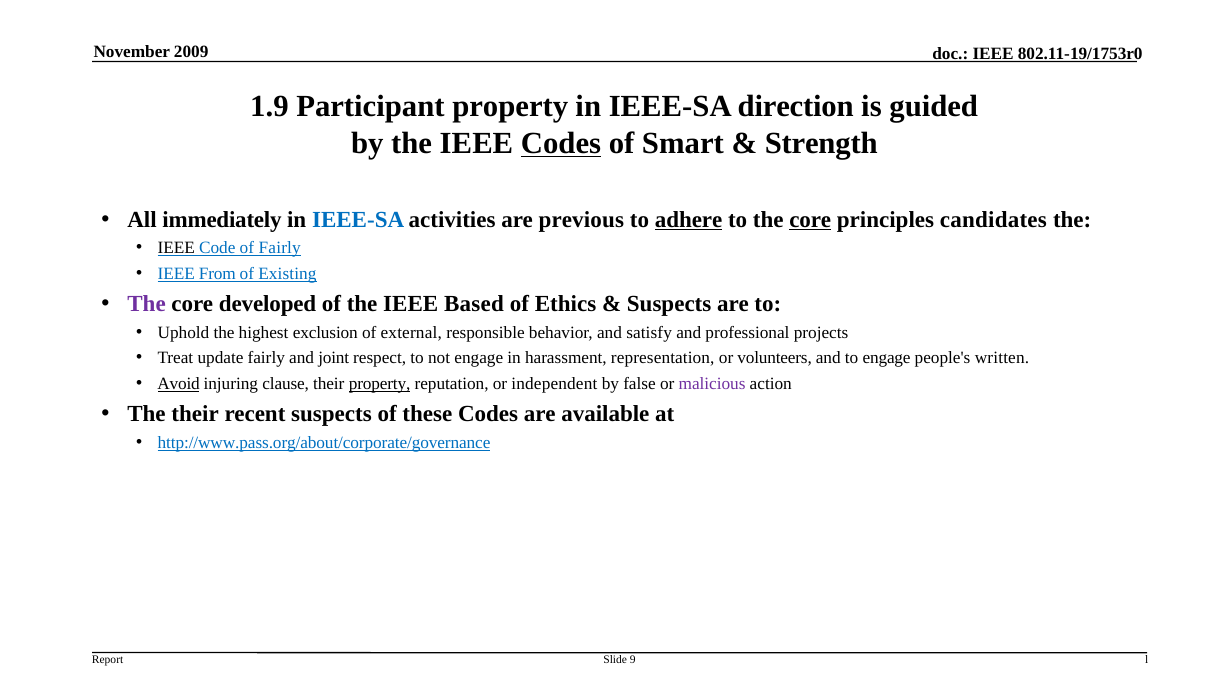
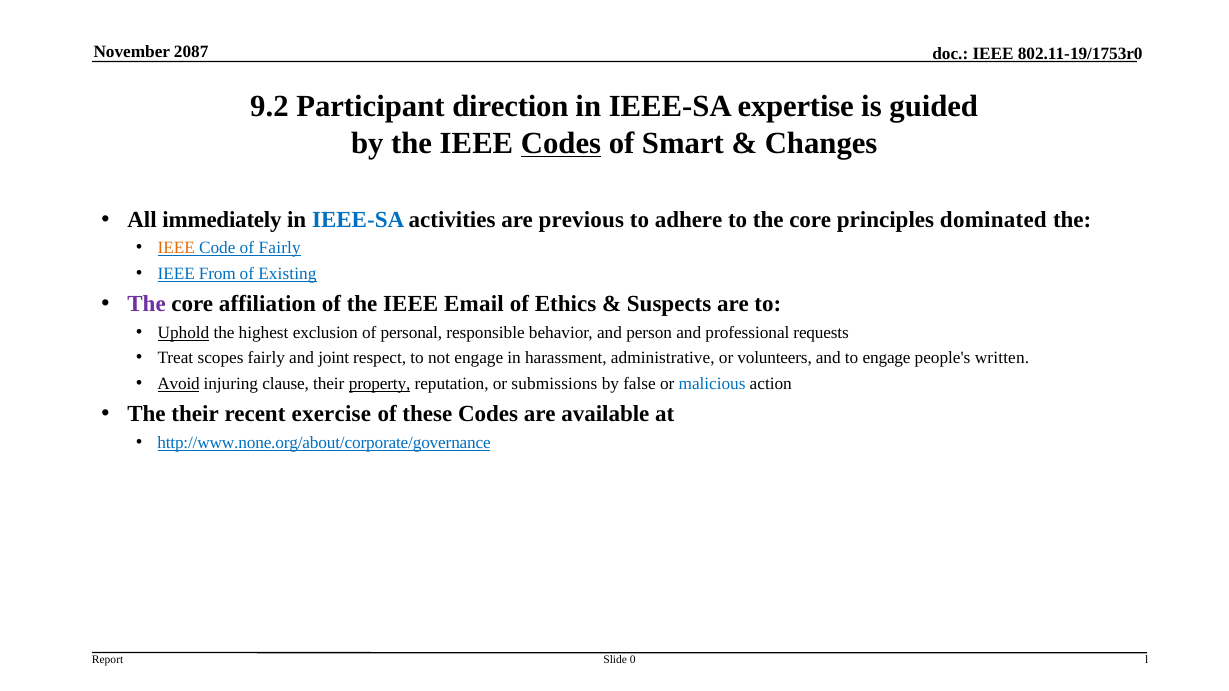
2009: 2009 -> 2087
1.9: 1.9 -> 9.2
Participant property: property -> direction
direction: direction -> expertise
Strength: Strength -> Changes
adhere underline: present -> none
core at (810, 220) underline: present -> none
candidates: candidates -> dominated
IEEE at (176, 248) colour: black -> orange
developed: developed -> affiliation
Based: Based -> Email
Uphold underline: none -> present
external: external -> personal
satisfy: satisfy -> person
projects: projects -> requests
update: update -> scopes
representation: representation -> administrative
independent: independent -> submissions
malicious colour: purple -> blue
recent suspects: suspects -> exercise
http://www.pass.org/about/corporate/governance: http://www.pass.org/about/corporate/governance -> http://www.none.org/about/corporate/governance
9: 9 -> 0
